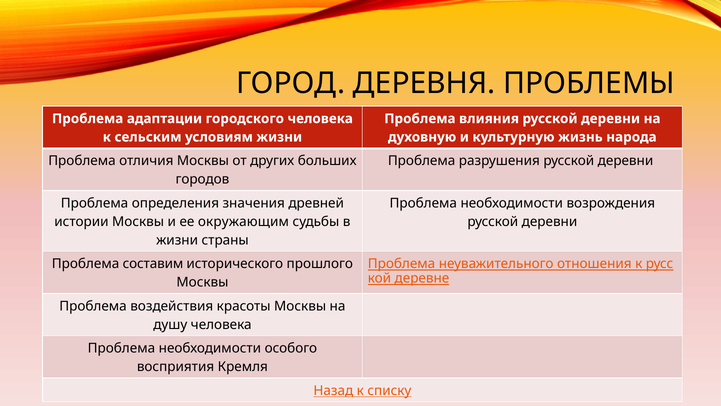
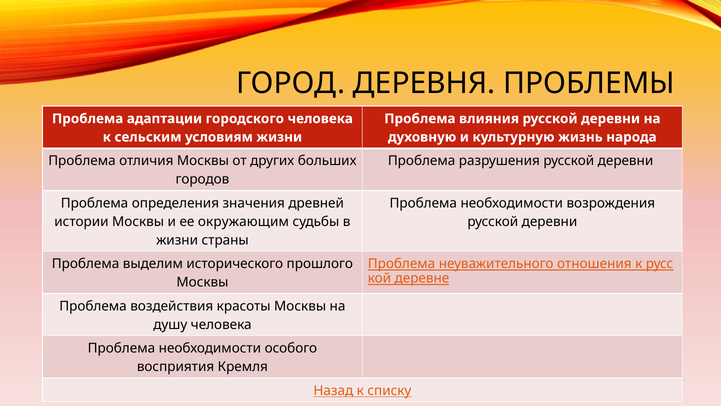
составим: составим -> выделим
